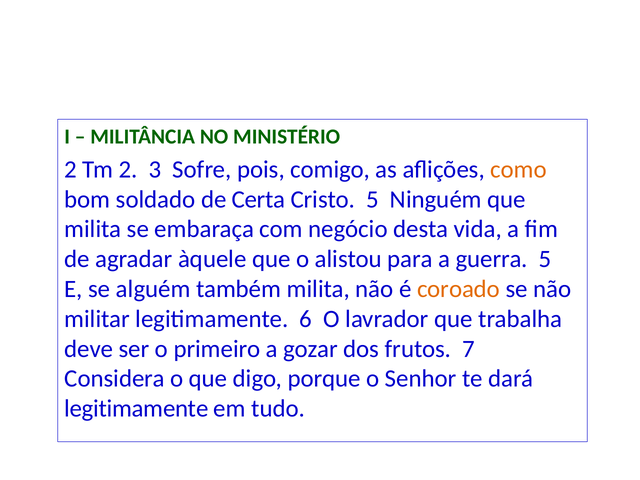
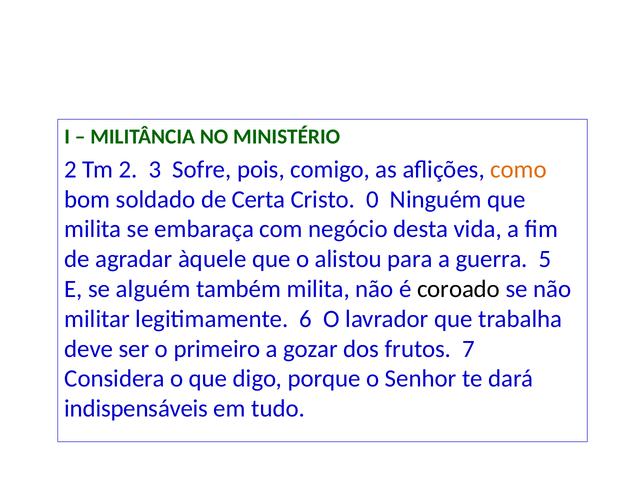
Cristo 5: 5 -> 0
coroado colour: orange -> black
legitimamente at (136, 409): legitimamente -> indispensáveis
